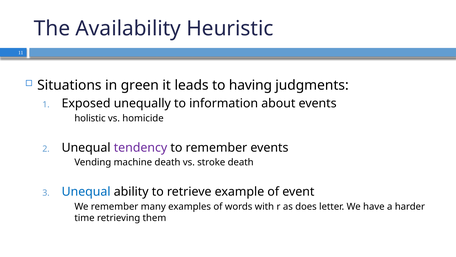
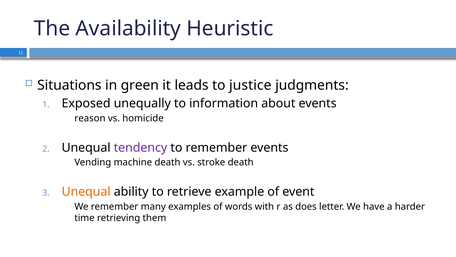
having: having -> justice
holistic: holistic -> reason
Unequal at (86, 191) colour: blue -> orange
